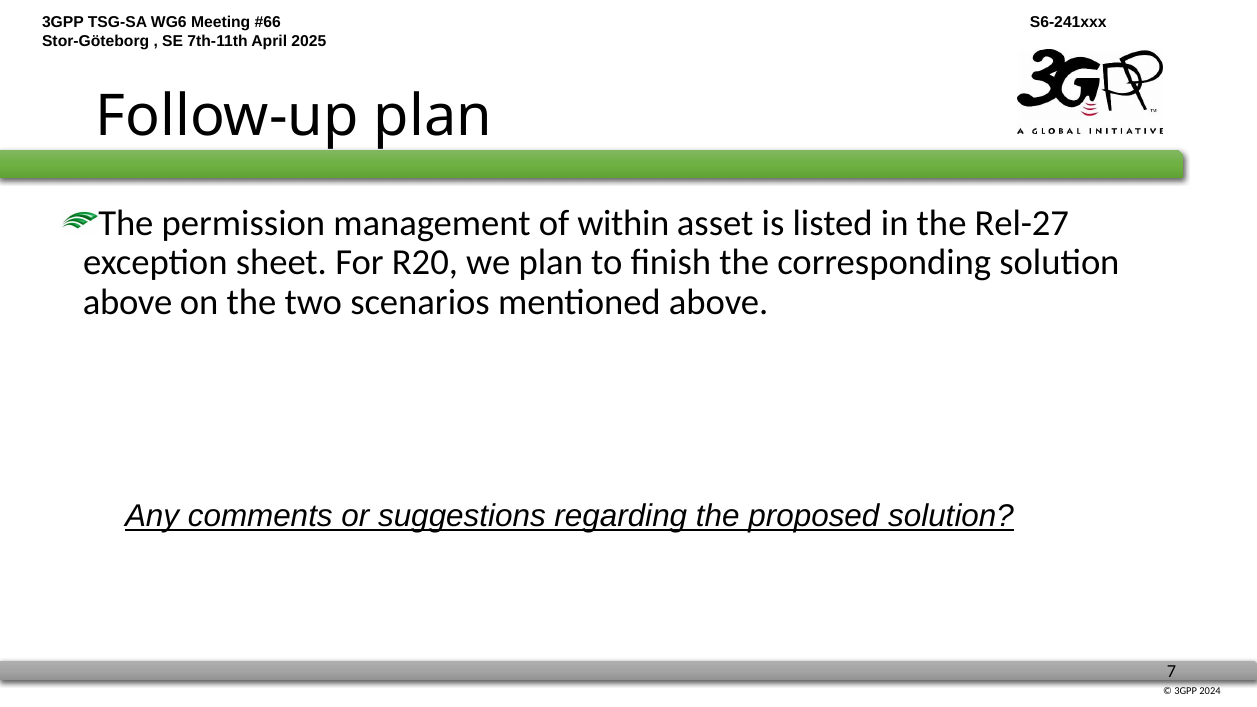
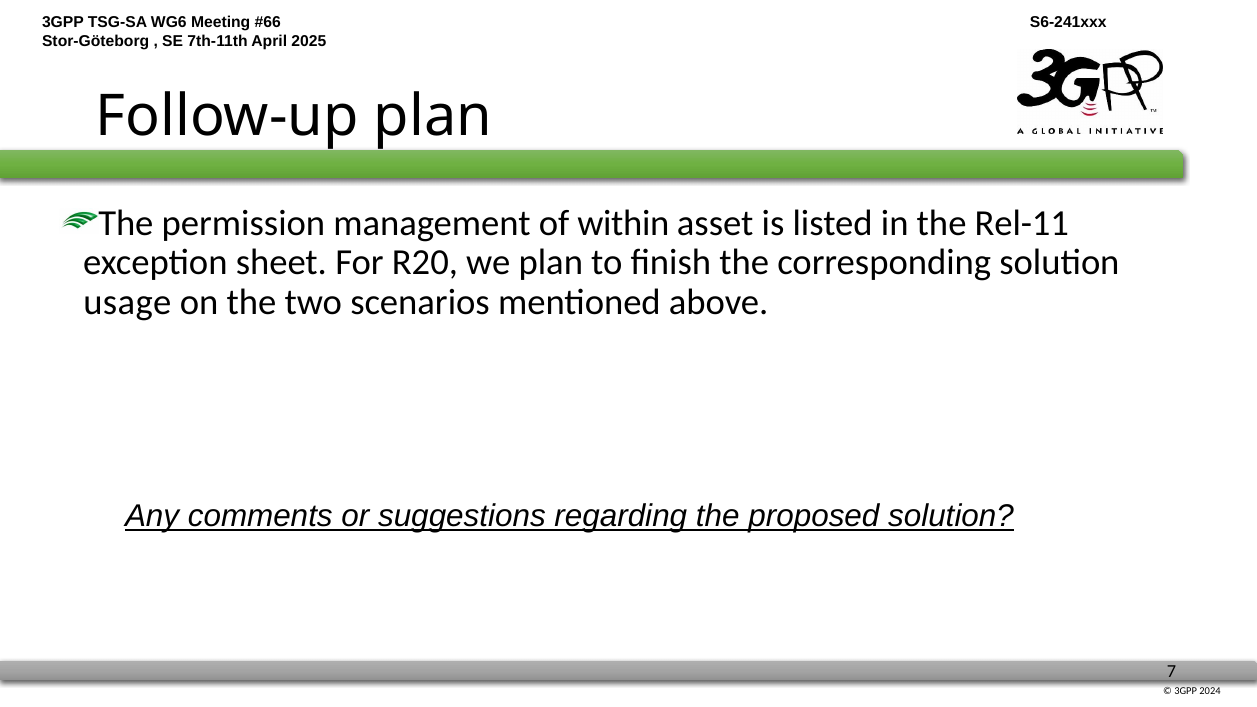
Rel-27: Rel-27 -> Rel-11
above at (128, 302): above -> usage
